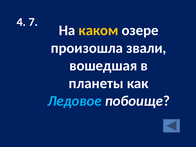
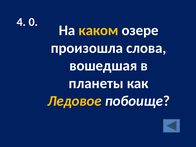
7: 7 -> 0
звали: звали -> слова
Ледовое colour: light blue -> yellow
